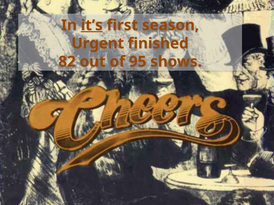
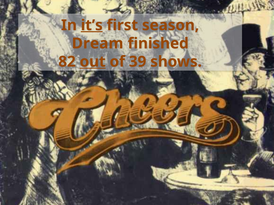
Urgent: Urgent -> Dream
out underline: none -> present
95: 95 -> 39
